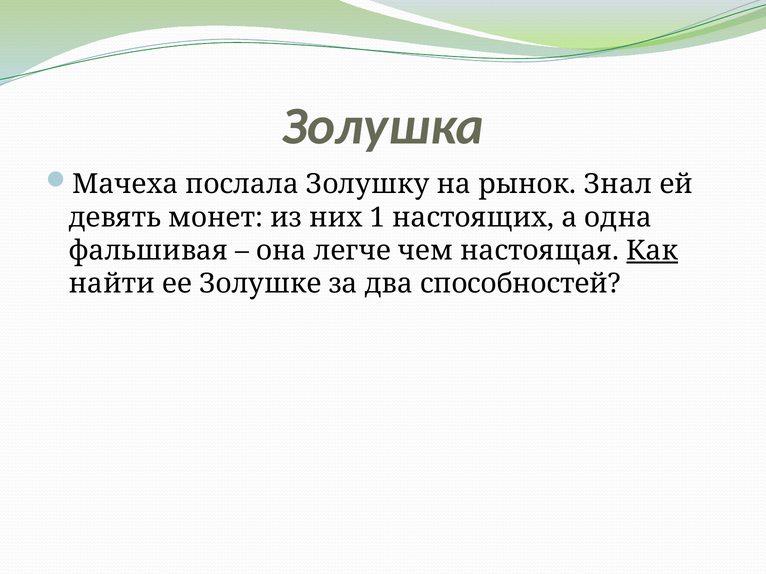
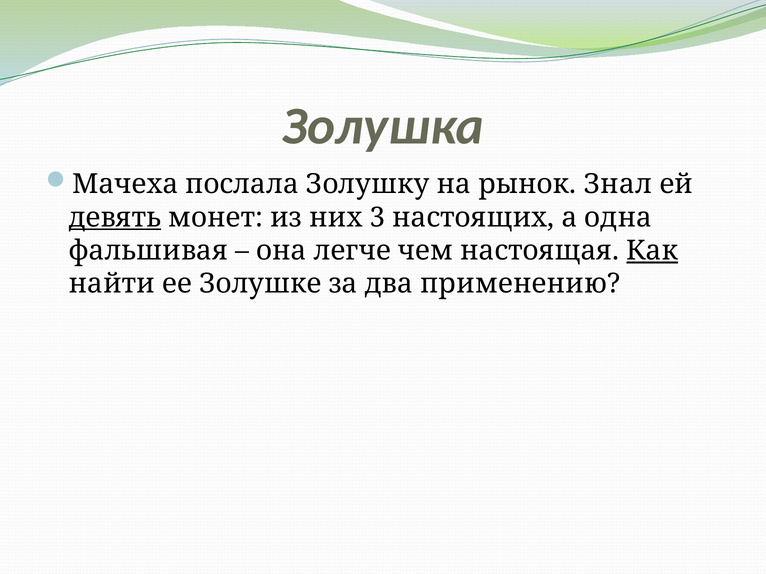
девять underline: none -> present
1: 1 -> 3
способностей: способностей -> применению
